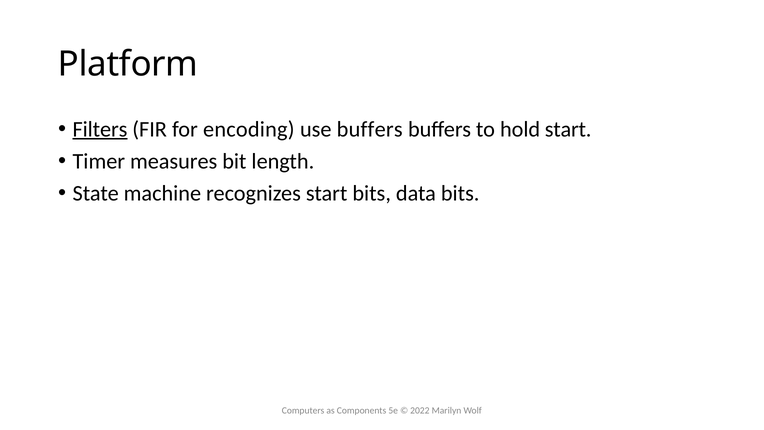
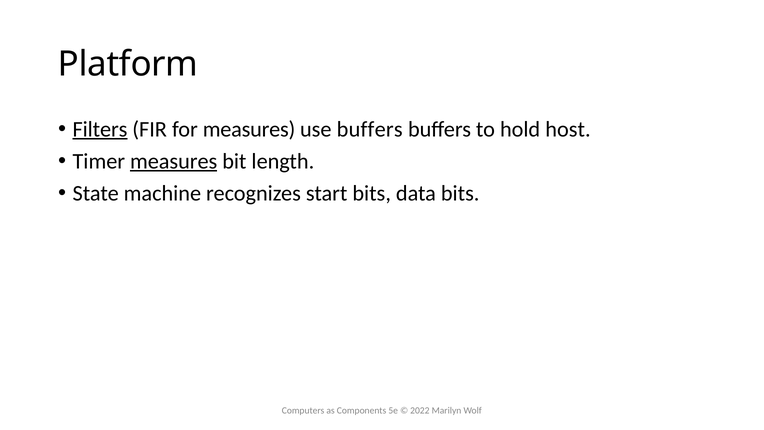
for encoding: encoding -> measures
hold start: start -> host
measures at (174, 161) underline: none -> present
